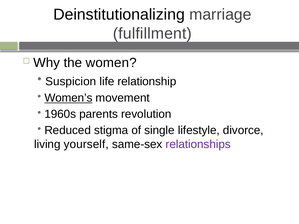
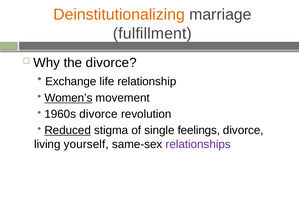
Deinstitutionalizing colour: black -> orange
the women: women -> divorce
Suspicion: Suspicion -> Exchange
1960s parents: parents -> divorce
Reduced underline: none -> present
lifestyle: lifestyle -> feelings
